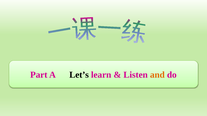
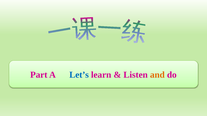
Let’s colour: black -> blue
